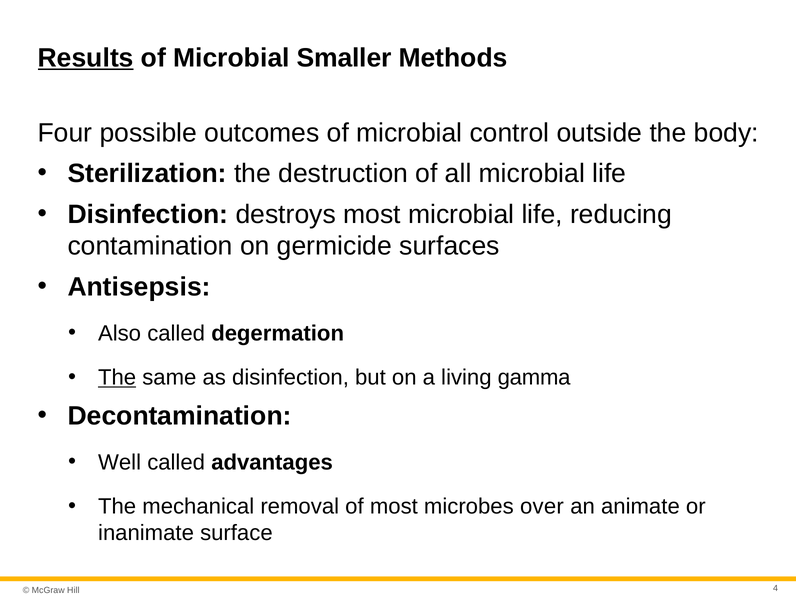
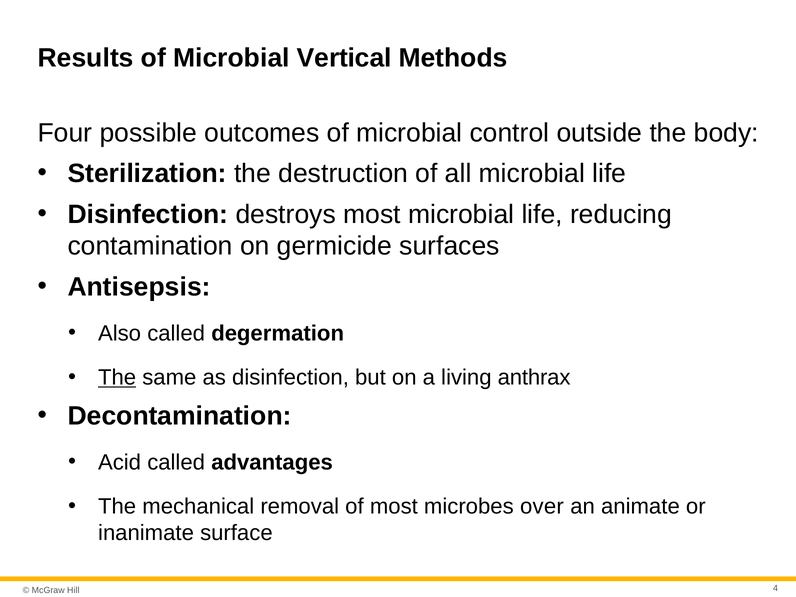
Results underline: present -> none
Smaller: Smaller -> Vertical
gamma: gamma -> anthrax
Well: Well -> Acid
